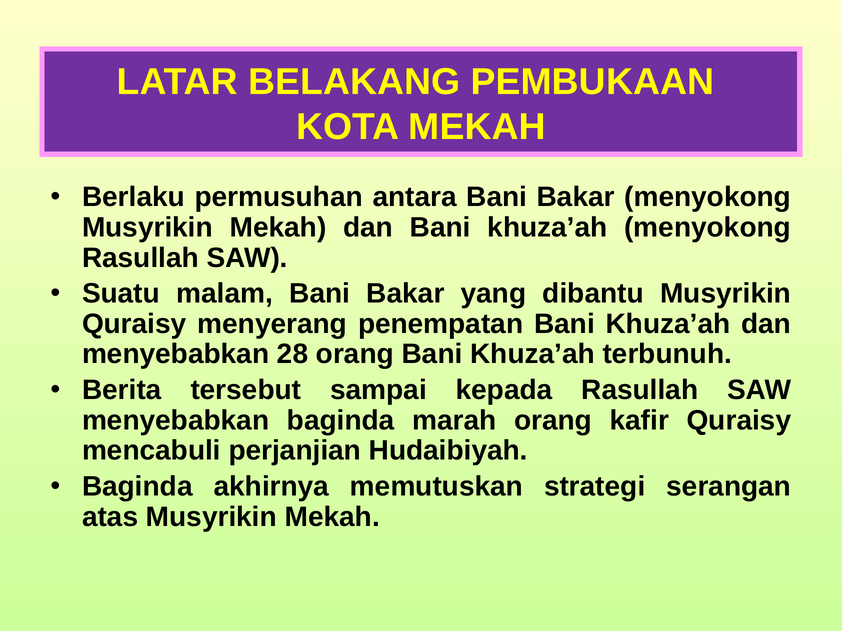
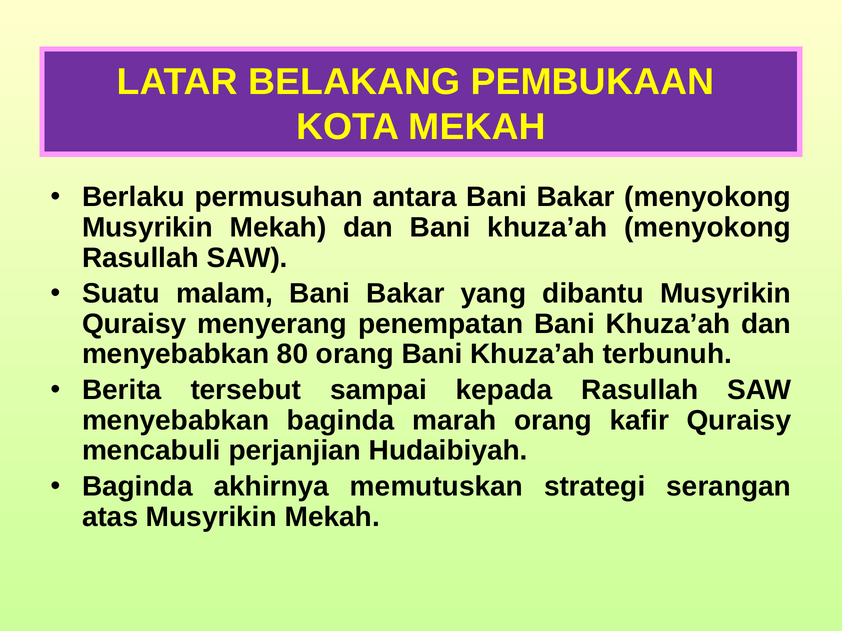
28: 28 -> 80
